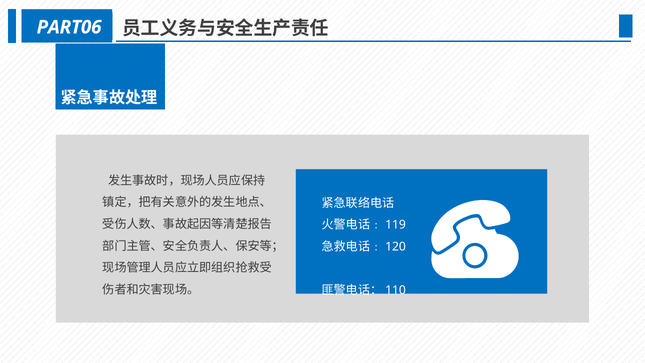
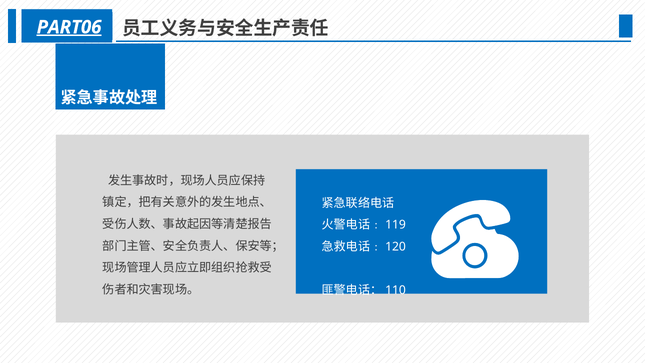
PART06 underline: none -> present
